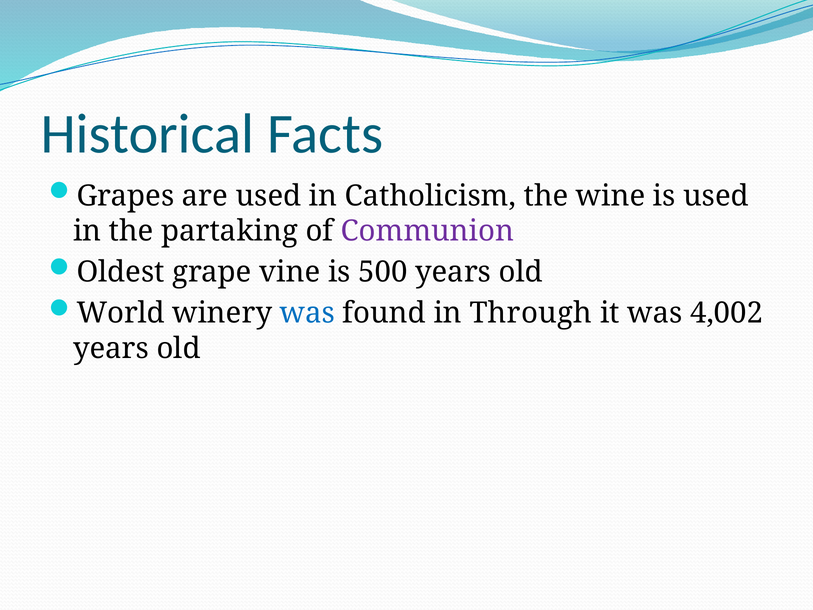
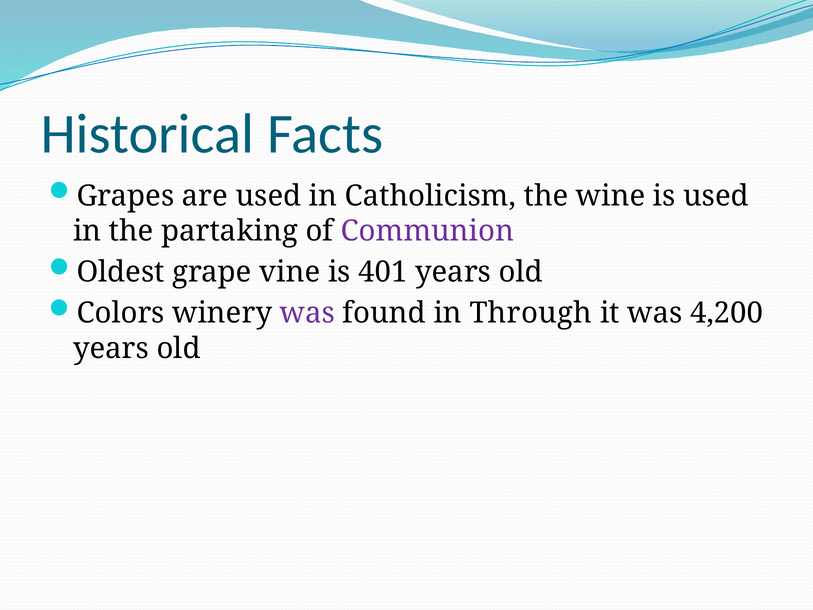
500: 500 -> 401
World: World -> Colors
was at (307, 313) colour: blue -> purple
4,002: 4,002 -> 4,200
